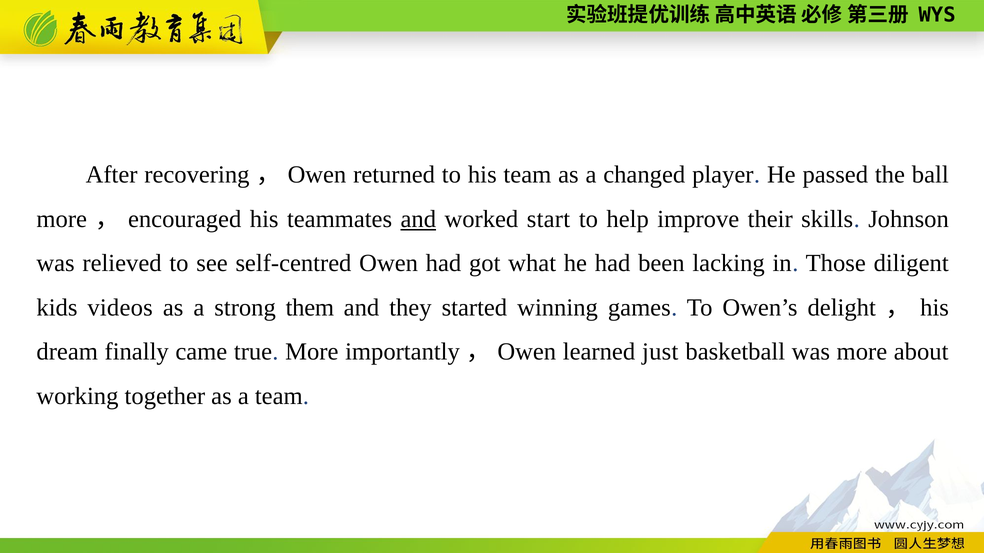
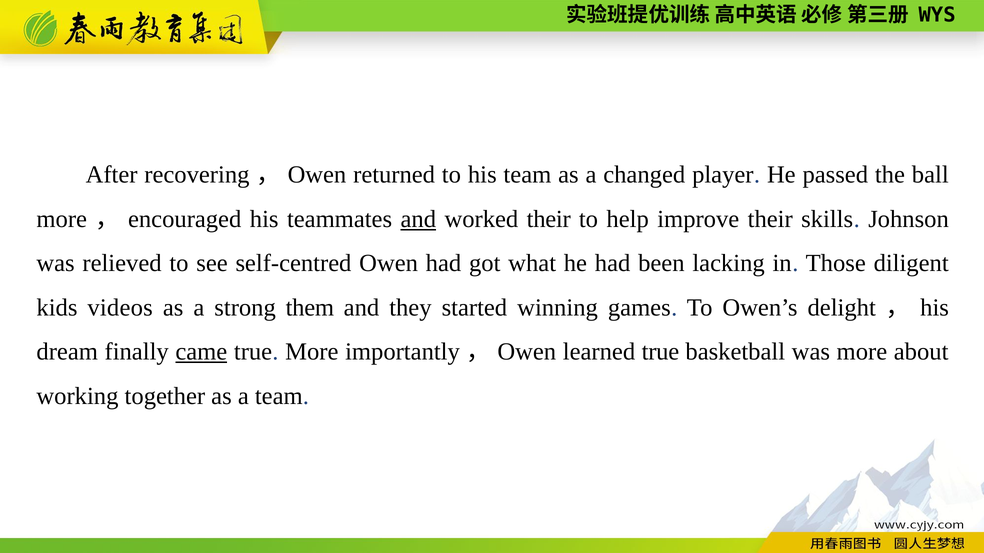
worked start: start -> their
came underline: none -> present
learned just: just -> true
